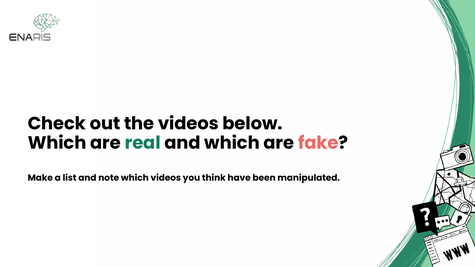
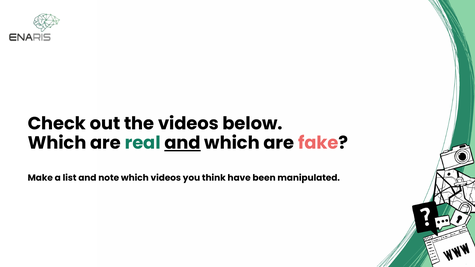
and at (182, 143) underline: none -> present
